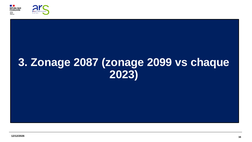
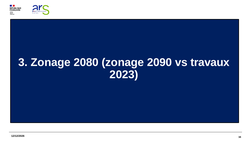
2087: 2087 -> 2080
2099: 2099 -> 2090
chaque: chaque -> travaux
